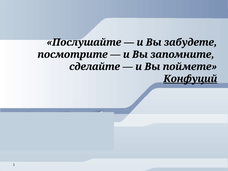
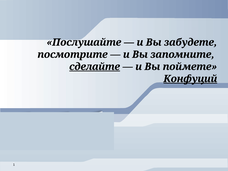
сделайте underline: none -> present
